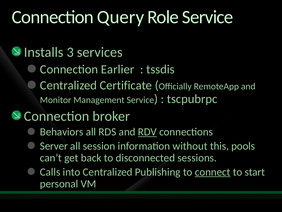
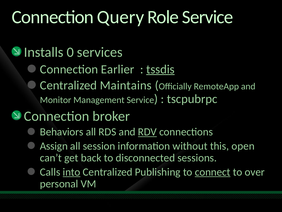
3: 3 -> 0
tssdis underline: none -> present
Certificate: Certificate -> Maintains
Server: Server -> Assign
pools: pools -> open
into underline: none -> present
start: start -> over
